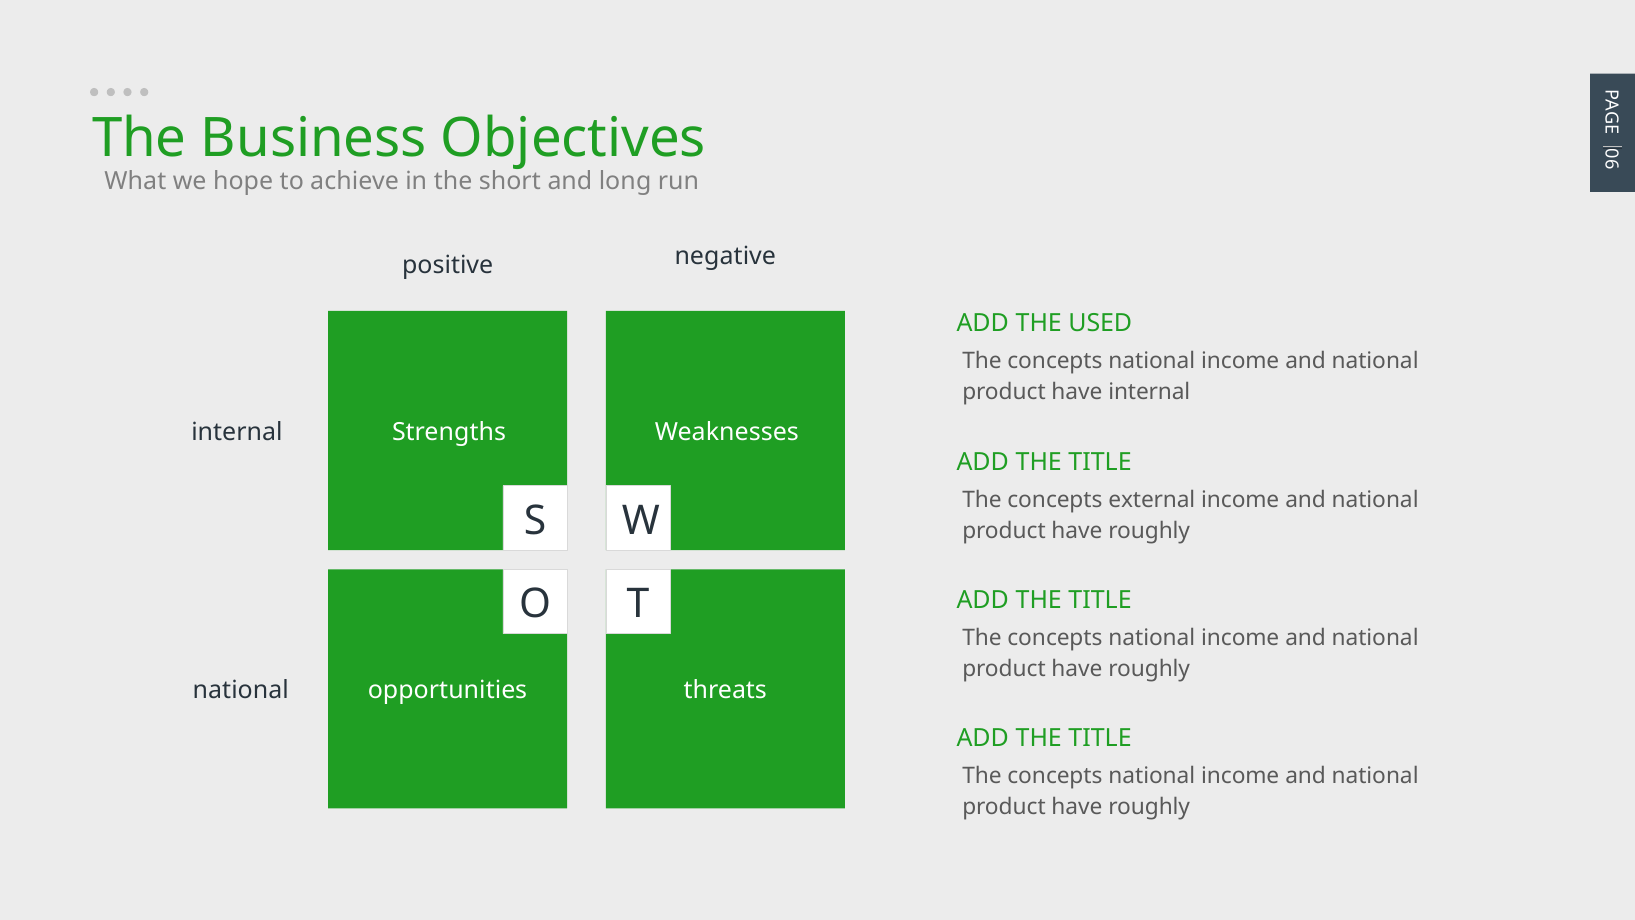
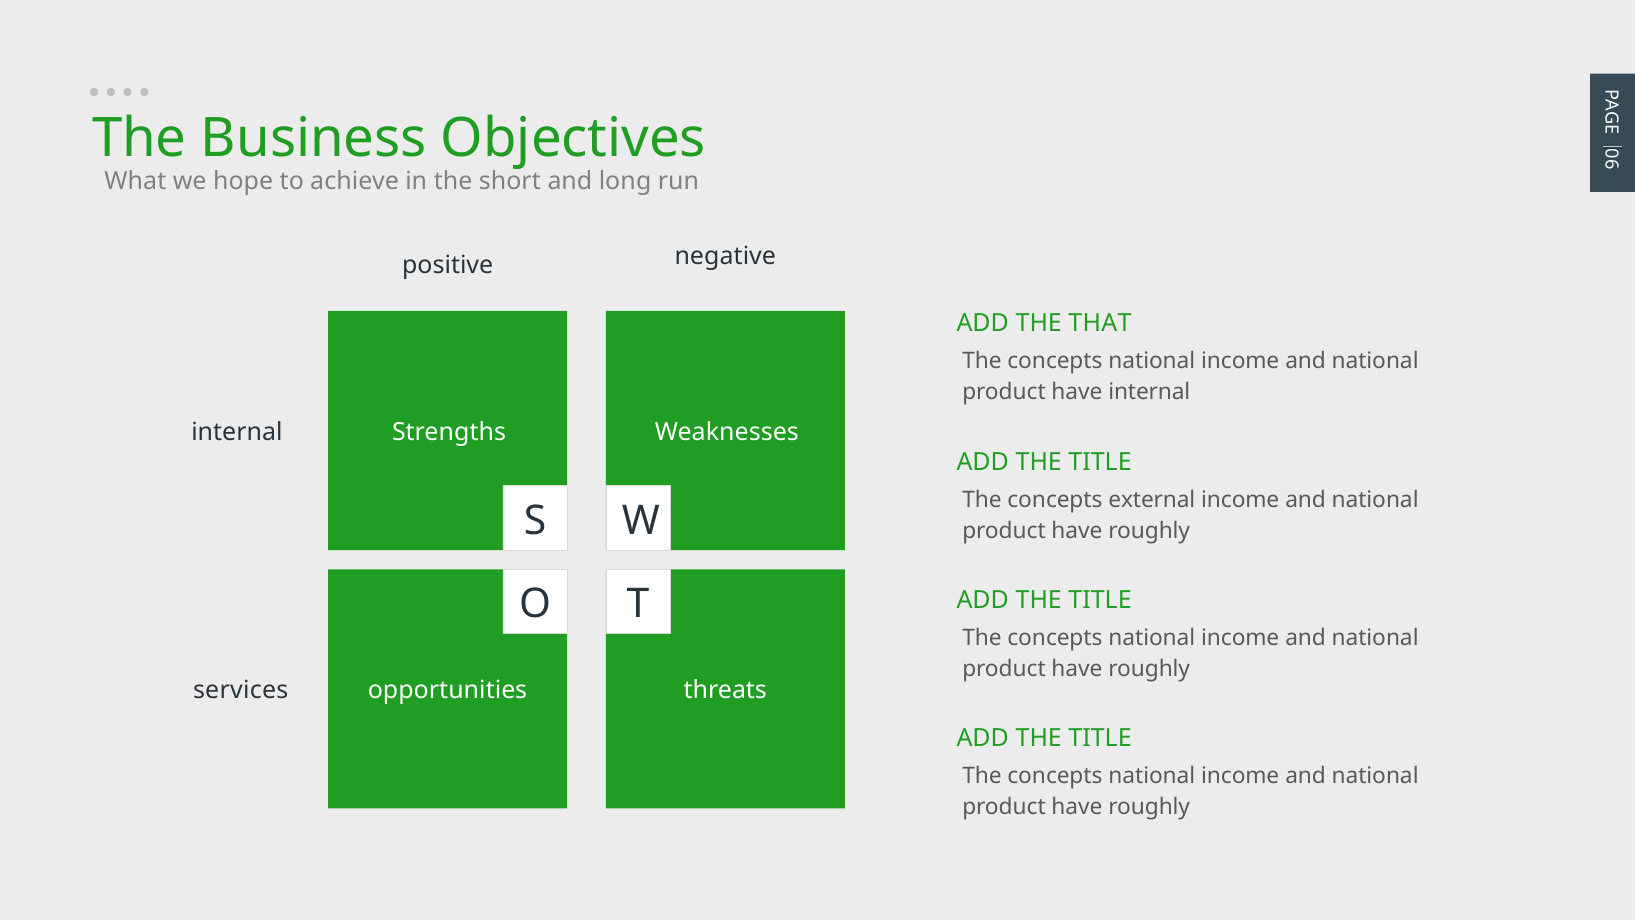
USED: USED -> THAT
national at (241, 690): national -> services
